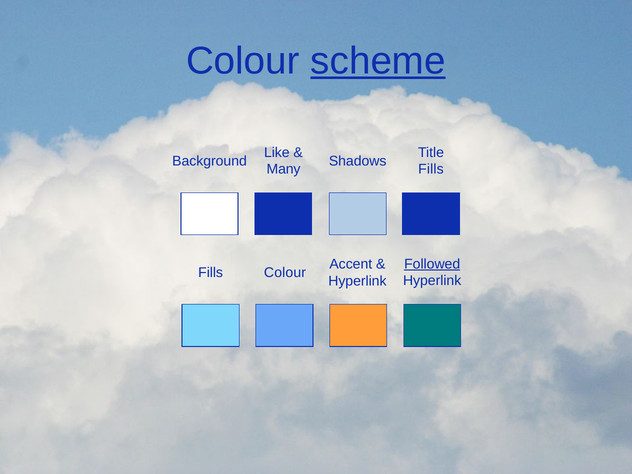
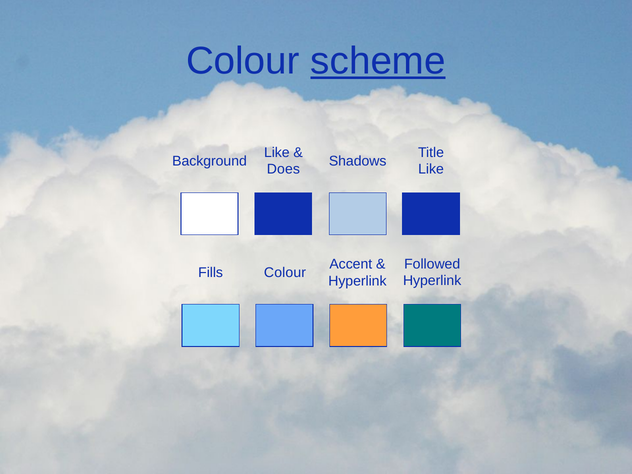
Many: Many -> Does
Fills at (431, 169): Fills -> Like
Followed underline: present -> none
